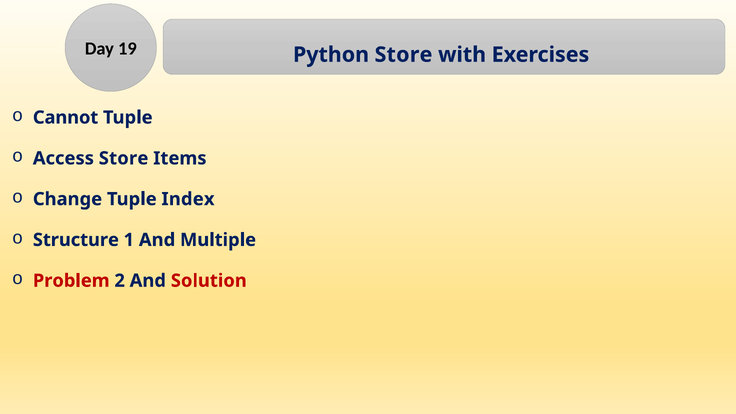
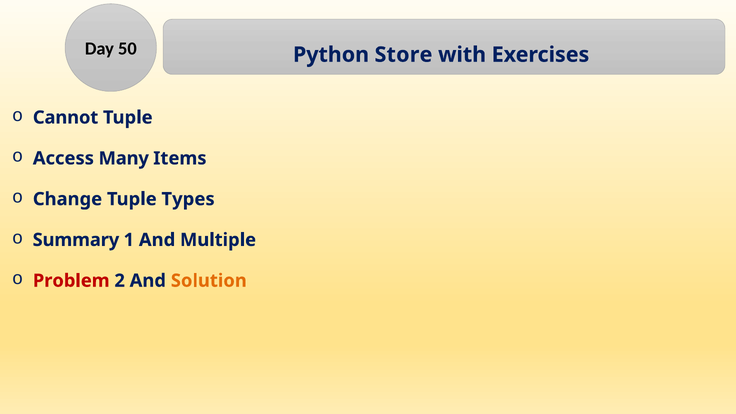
19: 19 -> 50
Access Store: Store -> Many
Index: Index -> Types
Structure: Structure -> Summary
Solution colour: red -> orange
